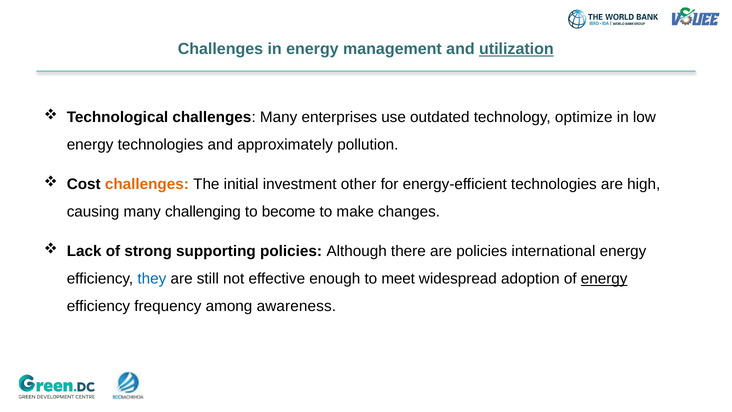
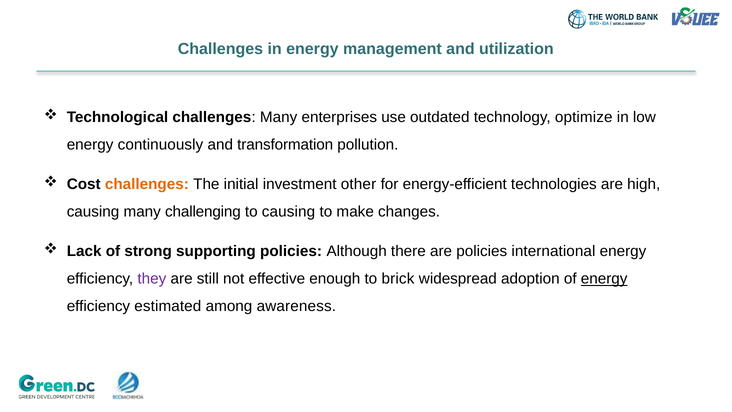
utilization underline: present -> none
energy technologies: technologies -> continuously
approximately: approximately -> transformation
to become: become -> causing
they colour: blue -> purple
meet: meet -> brick
frequency: frequency -> estimated
